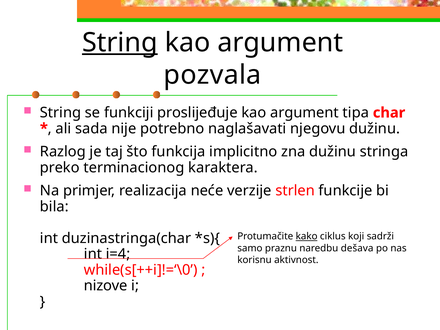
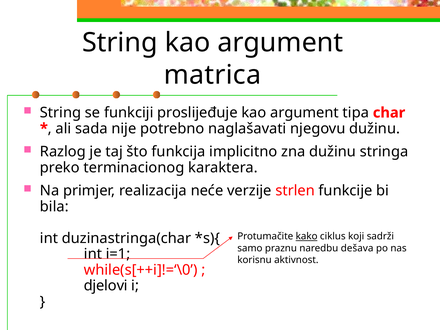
String at (120, 43) underline: present -> none
pozvala: pozvala -> matrica
i=4: i=4 -> i=1
nizove: nizove -> djelovi
